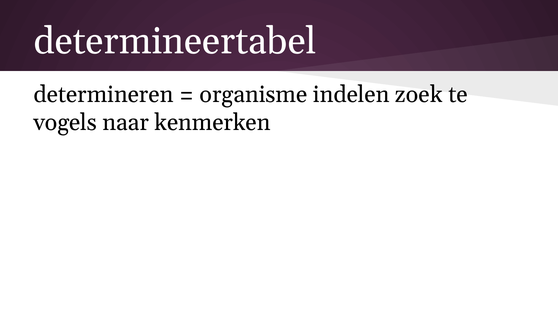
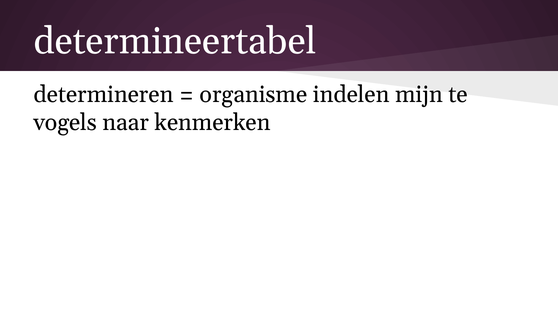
zoek: zoek -> mijn
